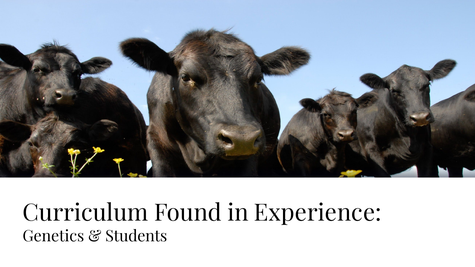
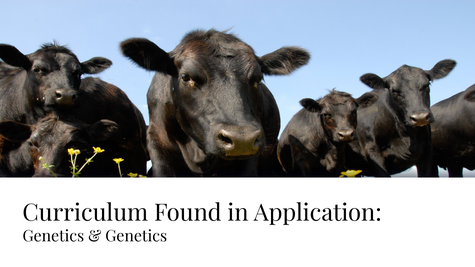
Experience: Experience -> Application
Students at (136, 236): Students -> Genetics
